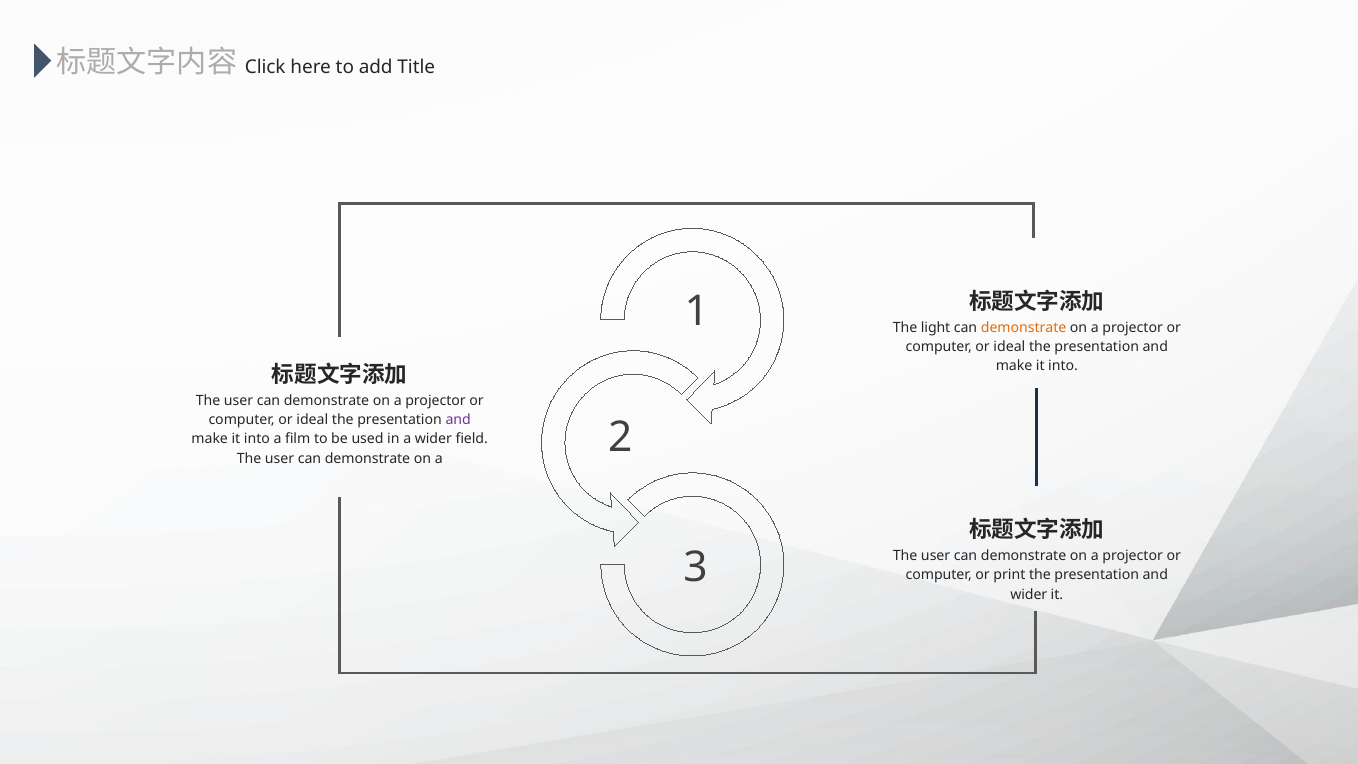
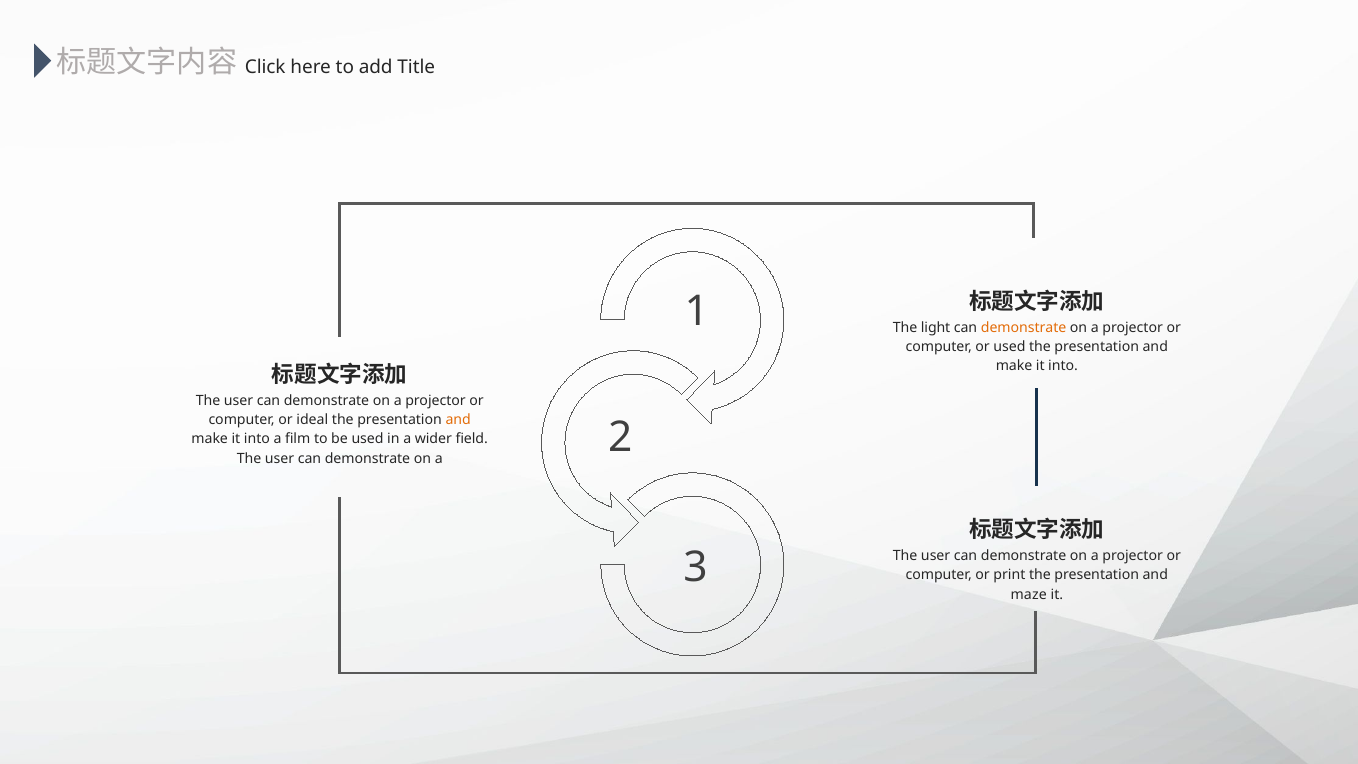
ideal at (1009, 347): ideal -> used
and at (458, 420) colour: purple -> orange
wider at (1029, 594): wider -> maze
